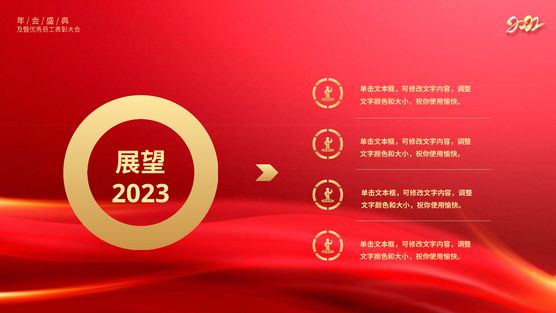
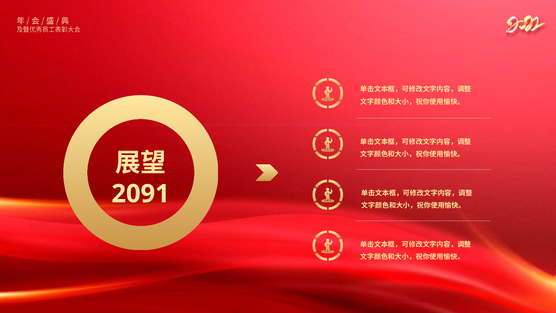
2023: 2023 -> 2091
